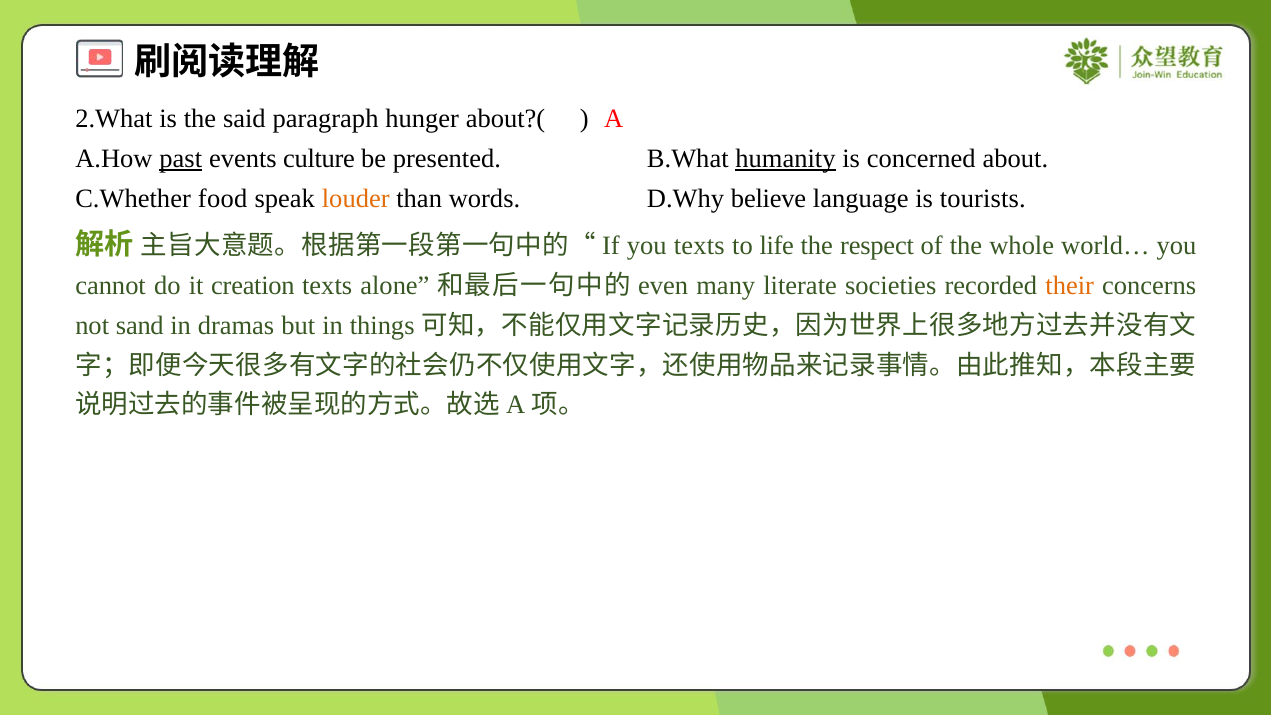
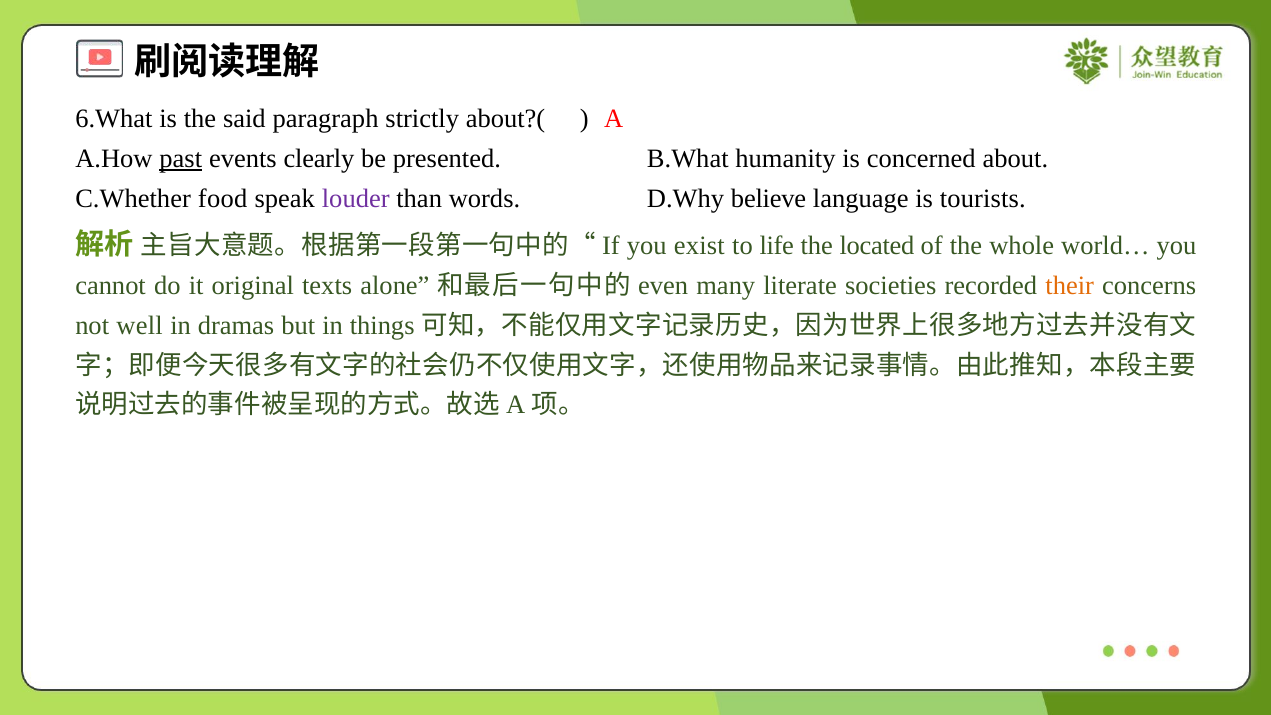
2.What: 2.What -> 6.What
hunger: hunger -> strictly
culture: culture -> clearly
humanity underline: present -> none
louder colour: orange -> purple
you texts: texts -> exist
respect: respect -> located
creation: creation -> original
sand: sand -> well
